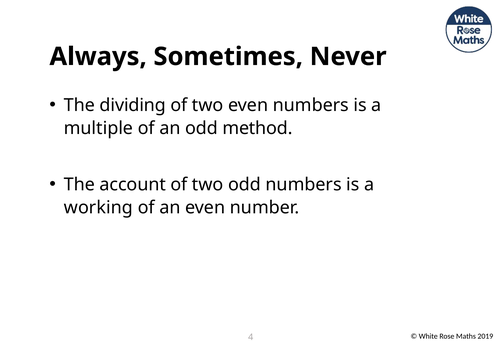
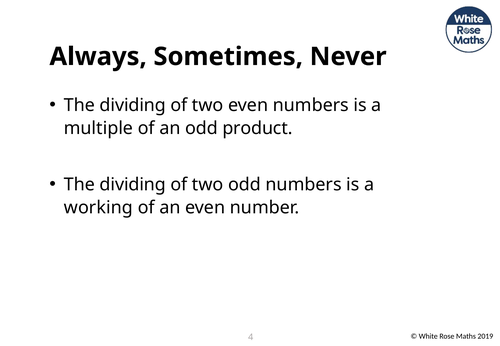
method: method -> product
account at (133, 185): account -> dividing
